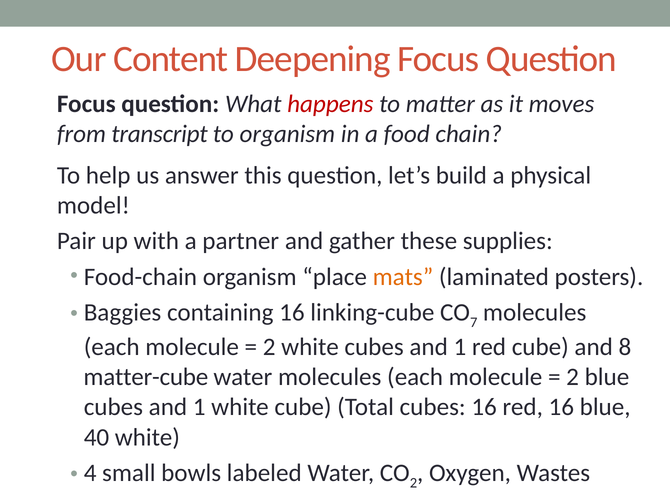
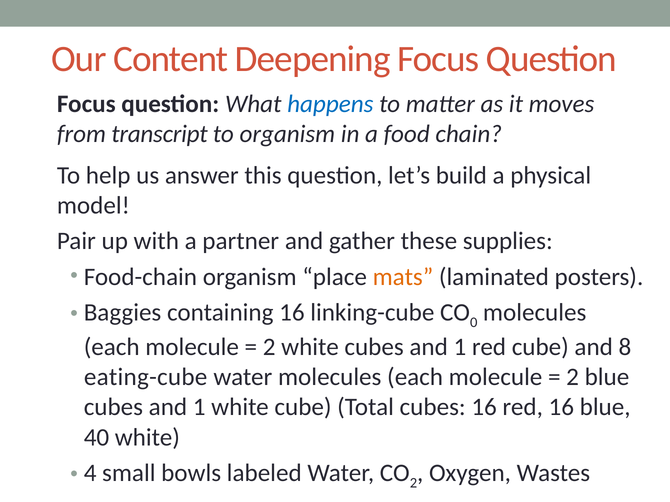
happens colour: red -> blue
7: 7 -> 0
matter-cube: matter-cube -> eating-cube
